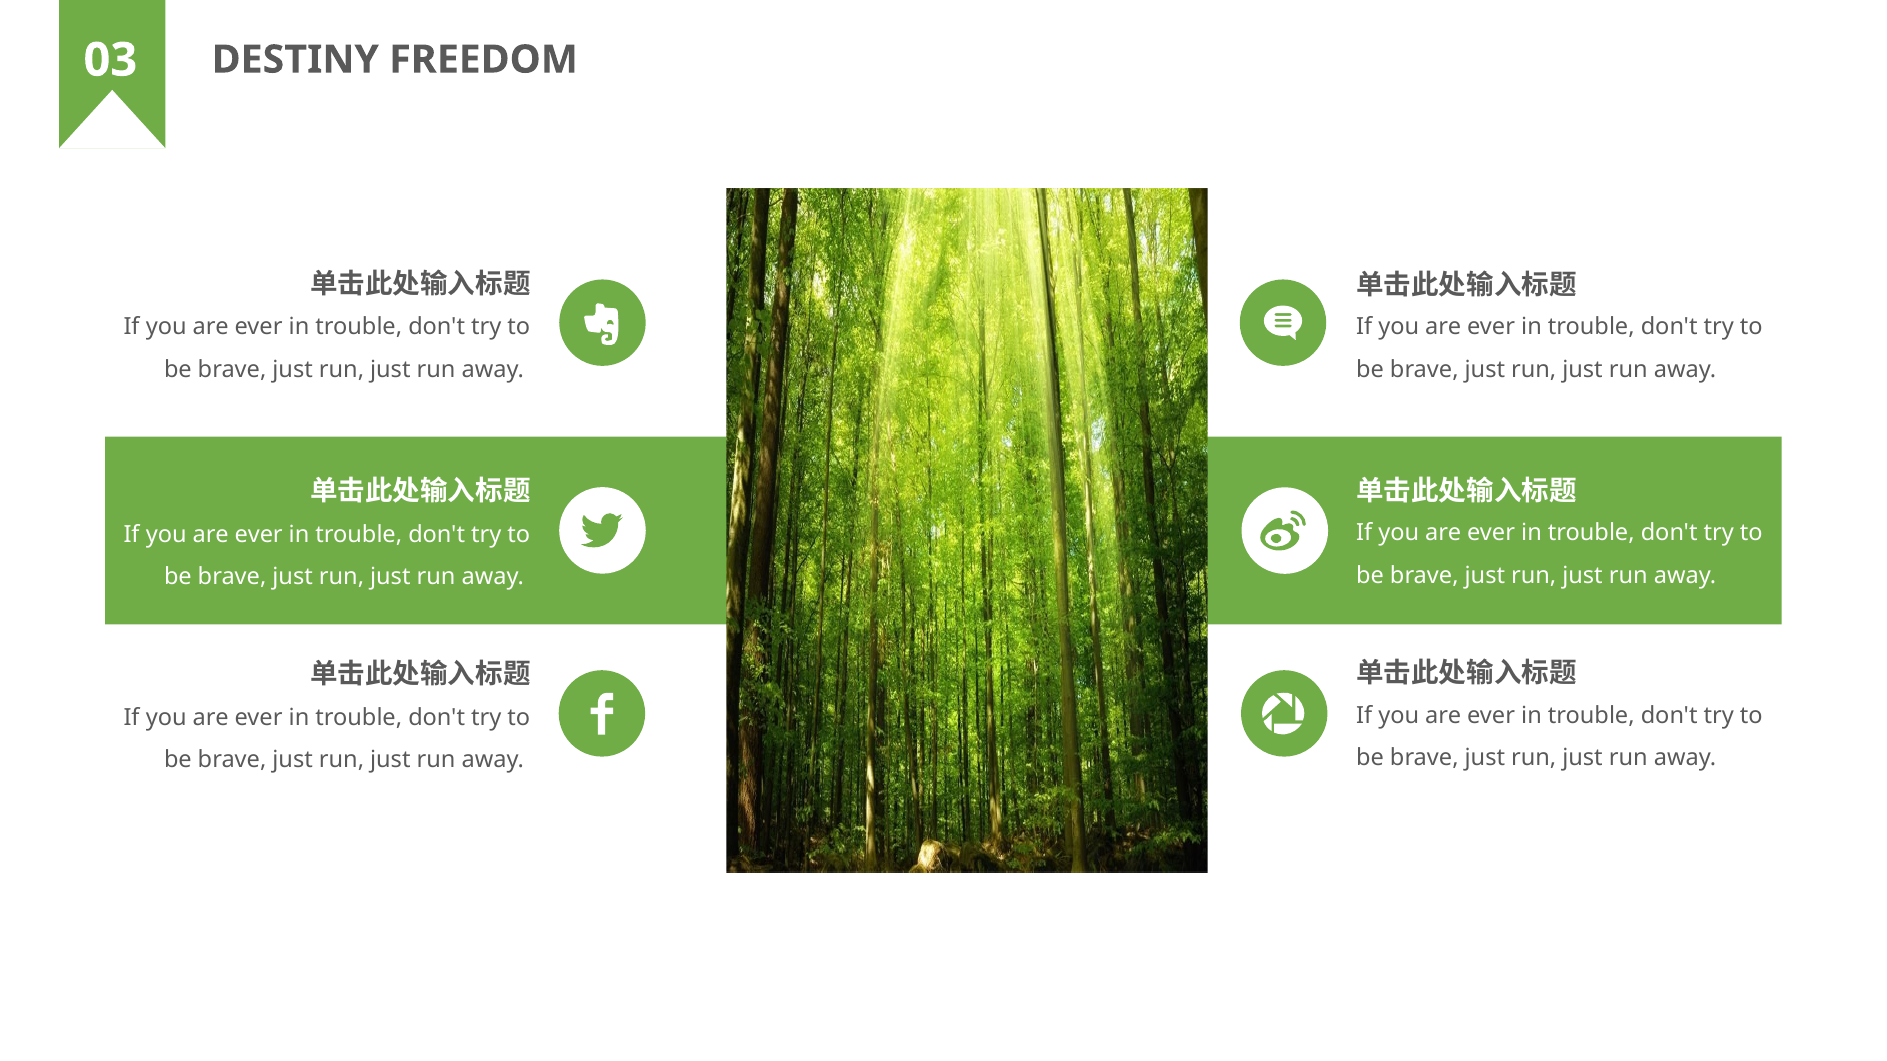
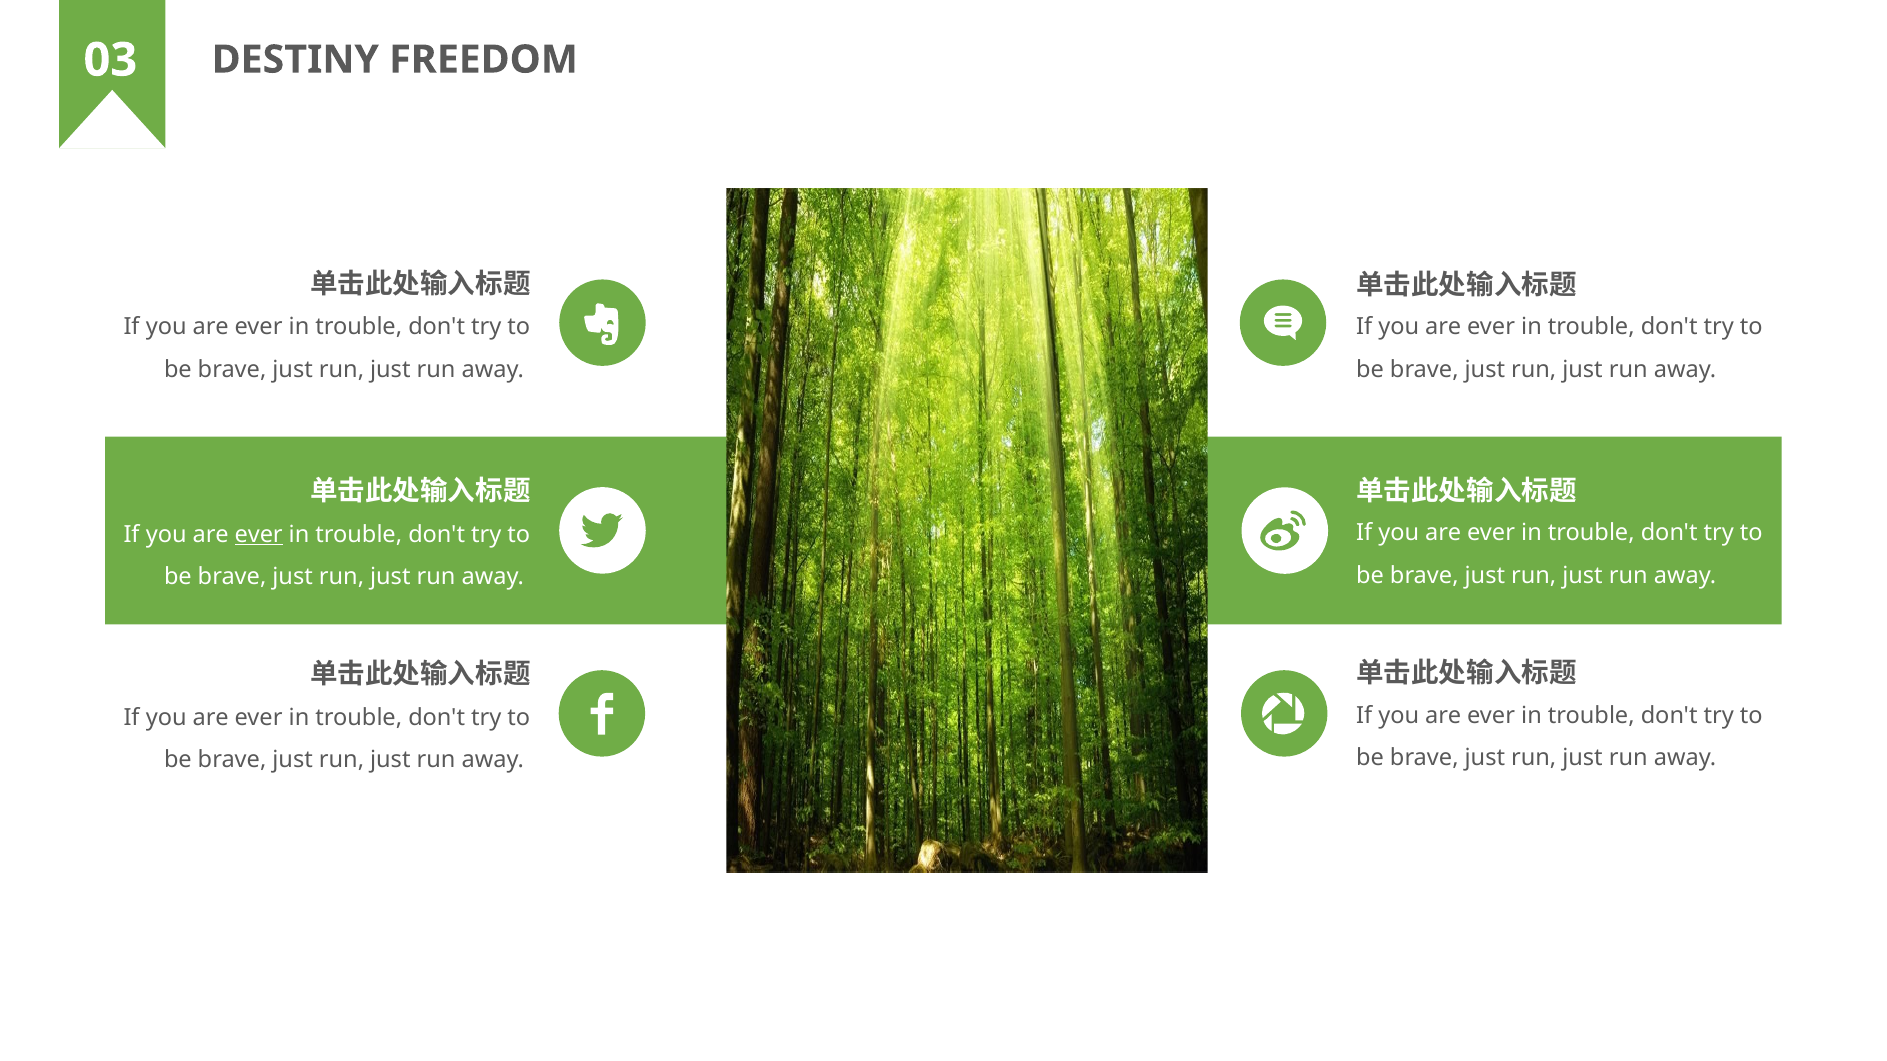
ever at (259, 534) underline: none -> present
